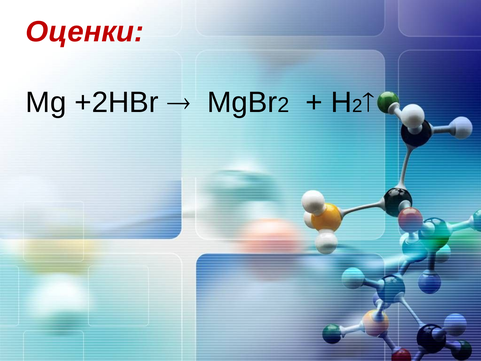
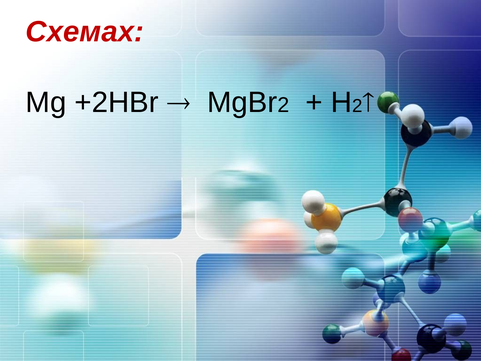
Оценки: Оценки -> Схемах
